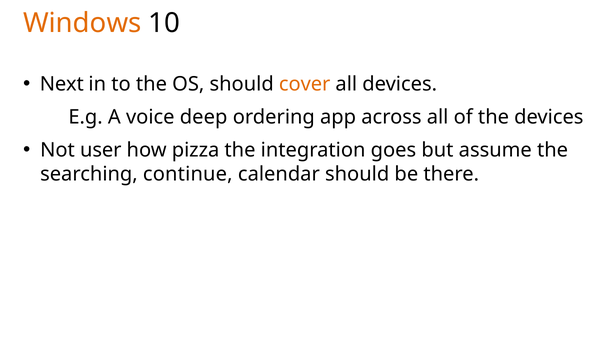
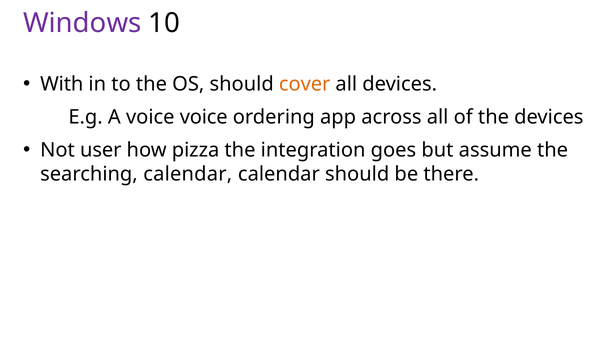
Windows colour: orange -> purple
Next: Next -> With
voice deep: deep -> voice
searching continue: continue -> calendar
